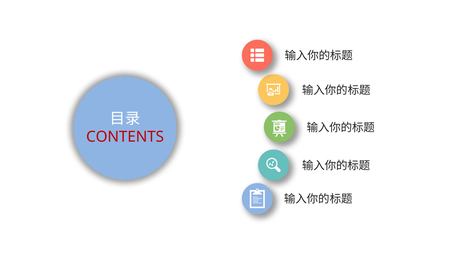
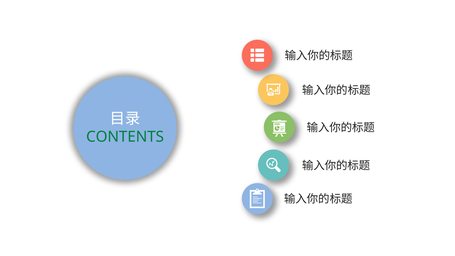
CONTENTS colour: red -> green
